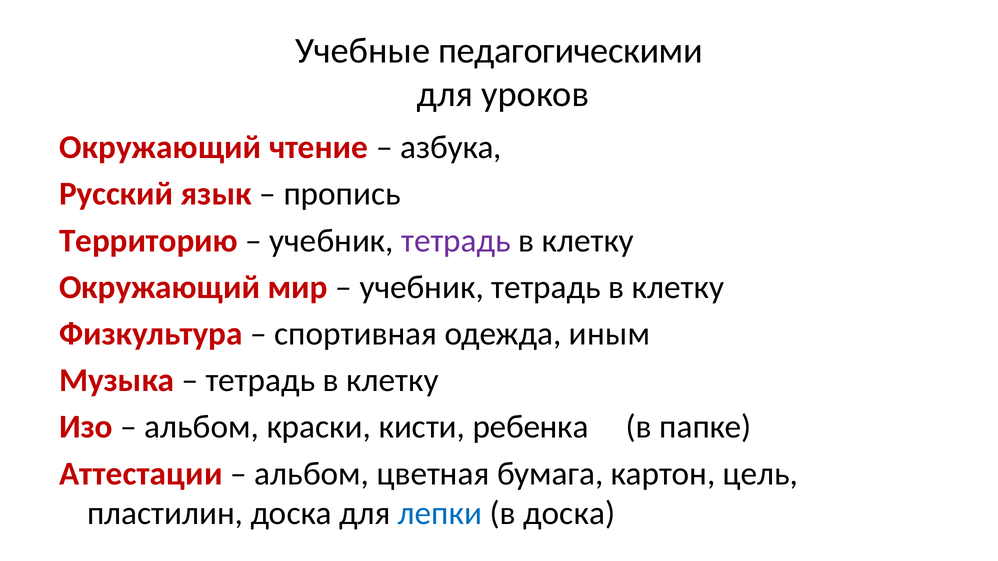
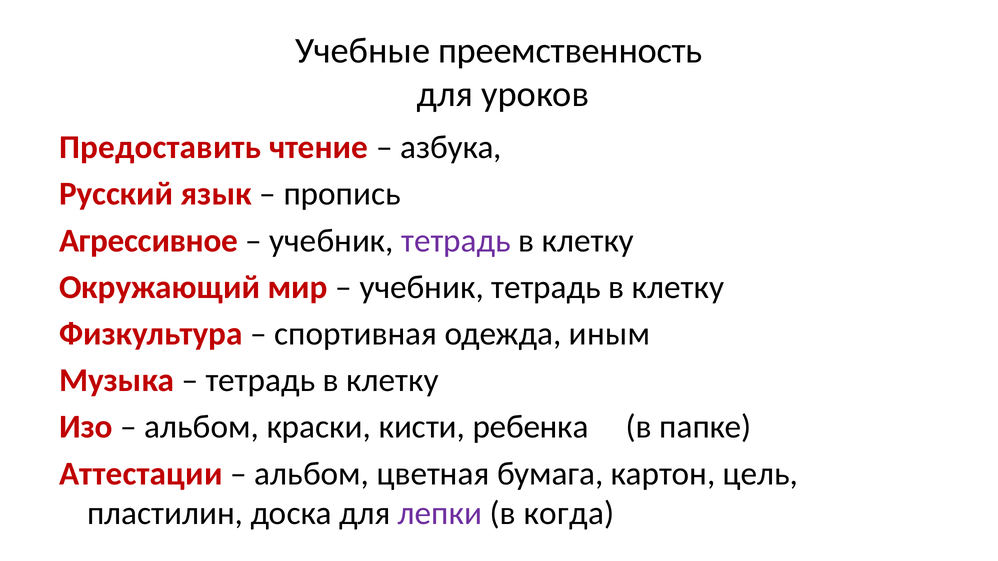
педагогическими: педагогическими -> преемственность
Окружающий at (160, 148): Окружающий -> Предоставить
Территорию: Территорию -> Агрессивное
лепки colour: blue -> purple
в доска: доска -> когда
